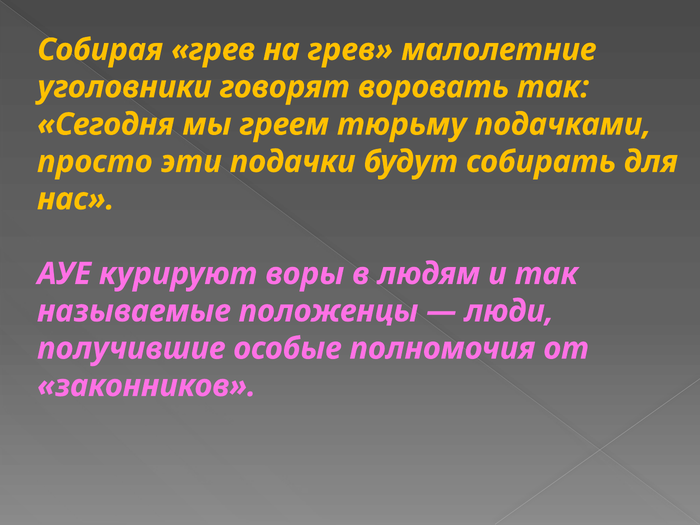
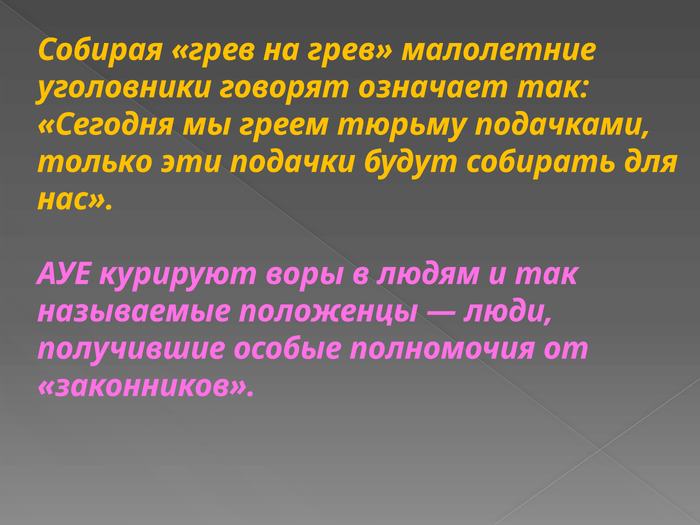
воровать: воровать -> означает
просто: просто -> только
